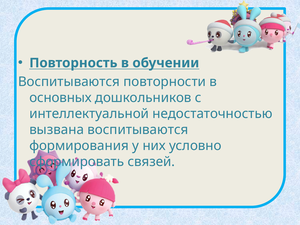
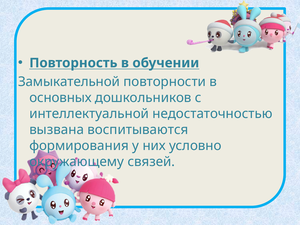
Воспитываются at (69, 82): Воспитываются -> Замыкательной
сформировать: сформировать -> окружающему
